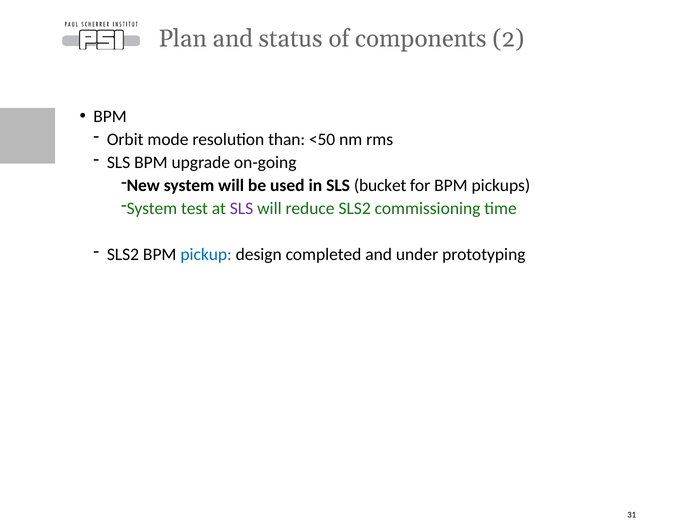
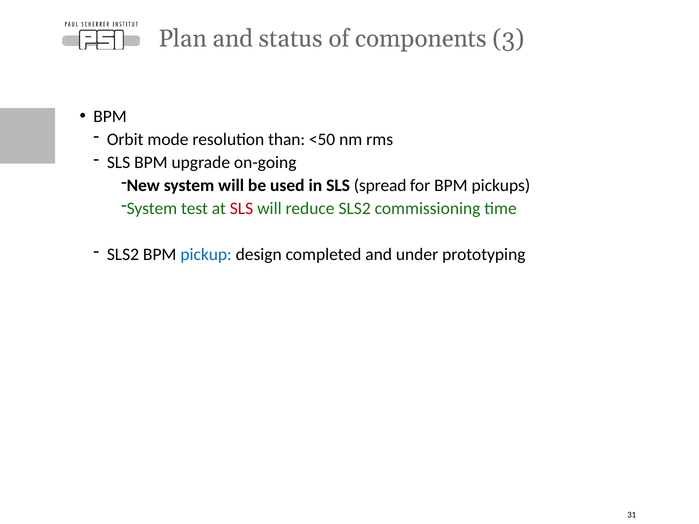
2: 2 -> 3
bucket: bucket -> spread
SLS at (242, 209) colour: purple -> red
